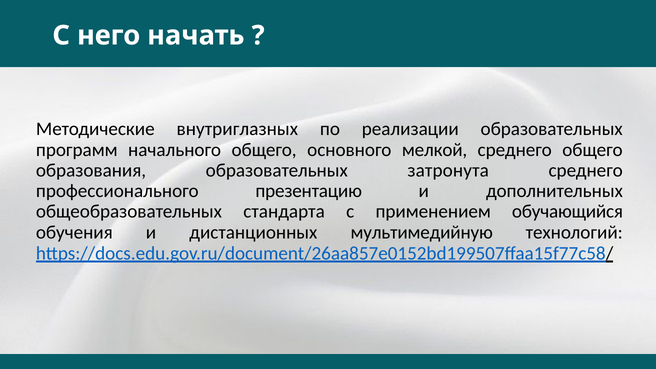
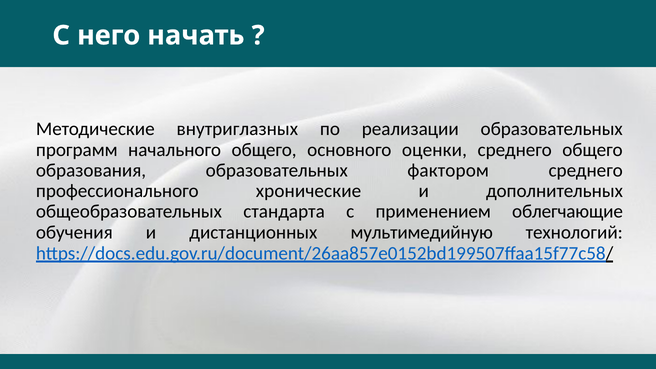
мелкой: мелкой -> оценки
затронута: затронута -> фактором
презентацию: презентацию -> хронические
обучающийся: обучающийся -> облегчающие
